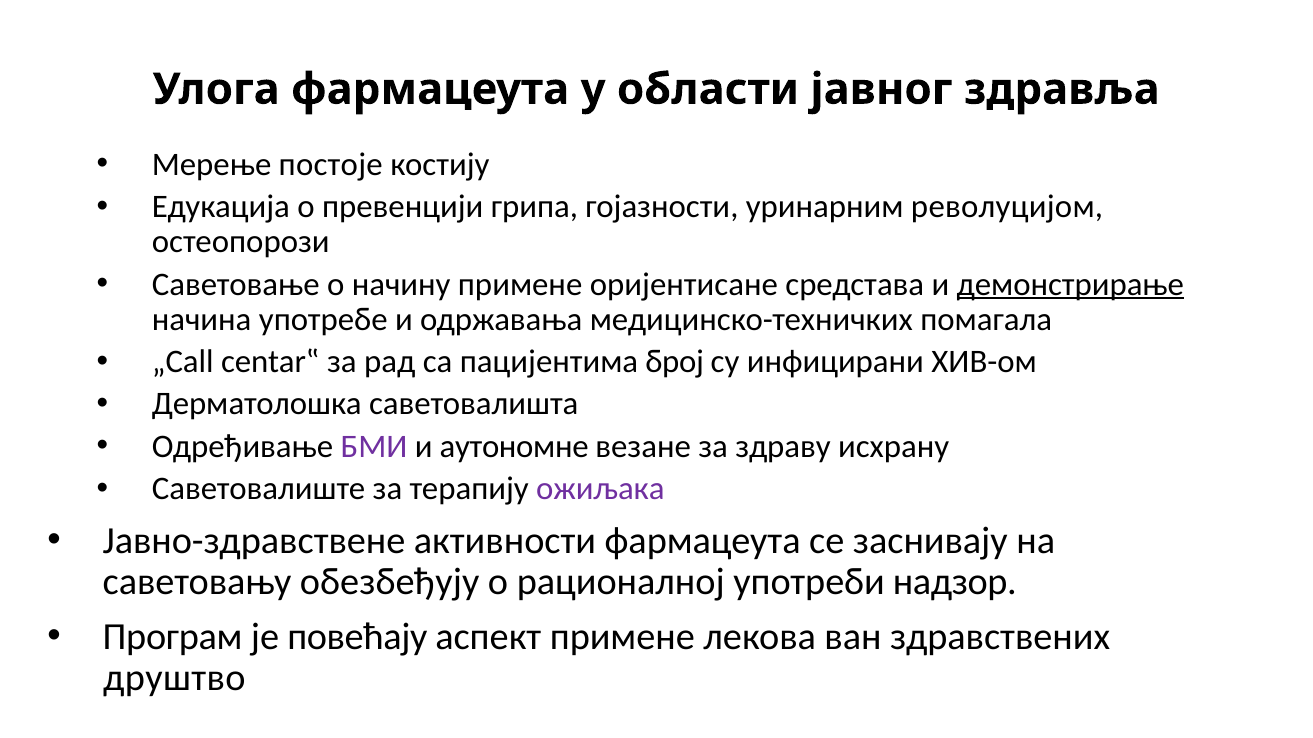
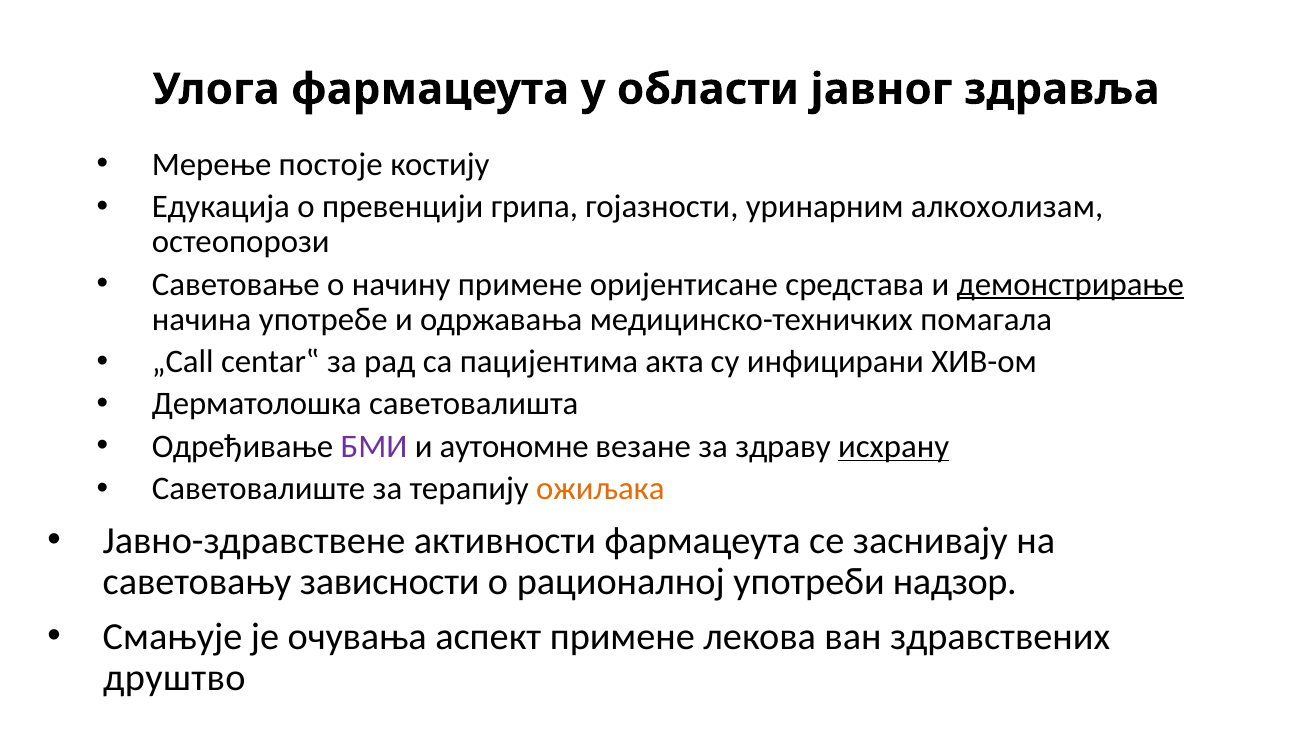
револуцијом: револуцијом -> алкохолизам
број: број -> акта
исхрану underline: none -> present
ожиљака colour: purple -> orange
обезбеђују: обезбеђују -> зависности
Програм: Програм -> Смањује
повећају: повећају -> очувања
